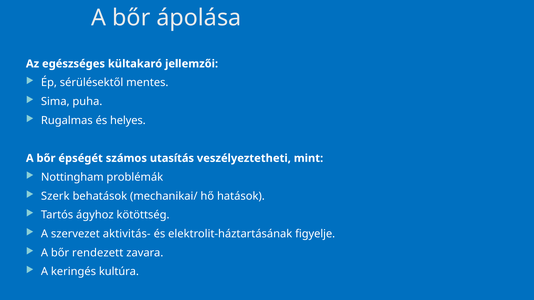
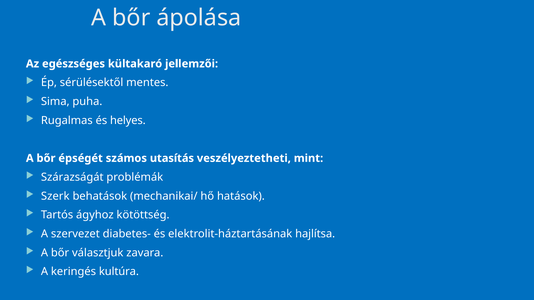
Nottingham: Nottingham -> Szárazságát
aktivitás-: aktivitás- -> diabetes-
figyelje: figyelje -> hajlítsa
rendezett: rendezett -> választjuk
